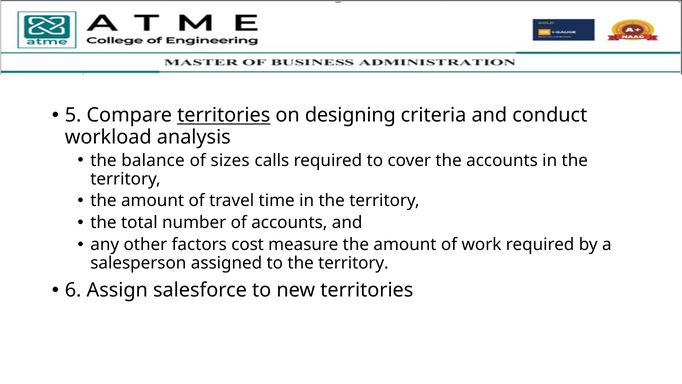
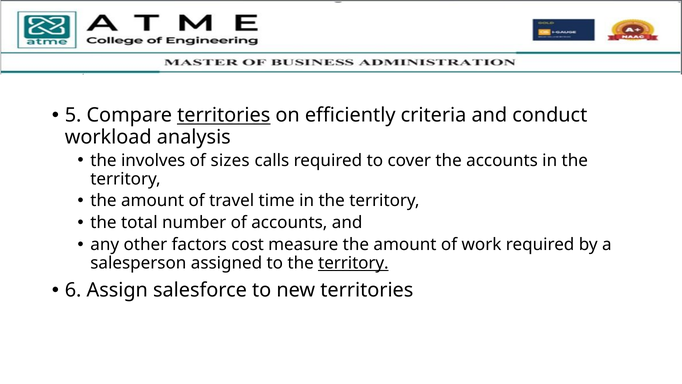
designing: designing -> efficiently
balance: balance -> involves
territory at (353, 263) underline: none -> present
